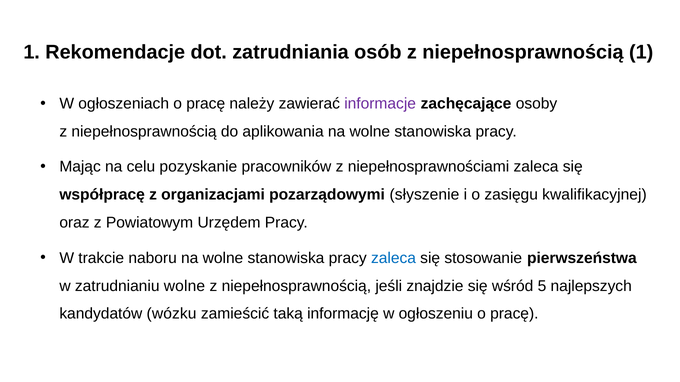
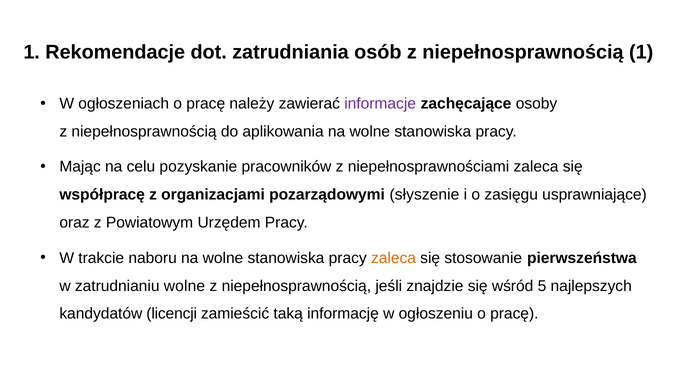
kwalifikacyjnej: kwalifikacyjnej -> usprawniające
zaleca at (394, 258) colour: blue -> orange
wózku: wózku -> licencji
